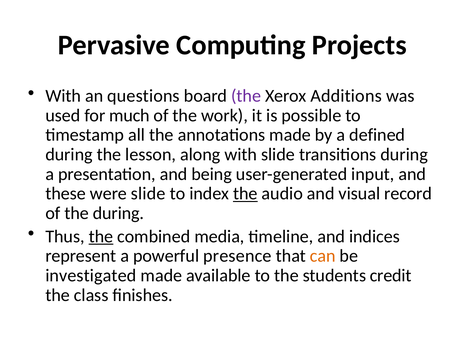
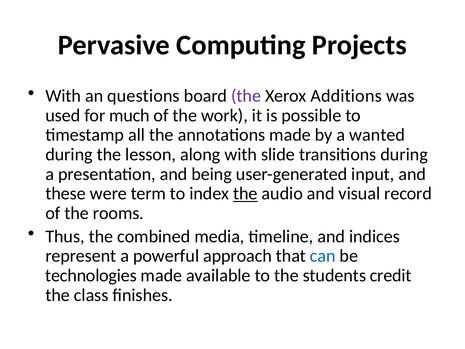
defined: defined -> wanted
were slide: slide -> term
the during: during -> rooms
the at (101, 236) underline: present -> none
presence: presence -> approach
can colour: orange -> blue
investigated: investigated -> technologies
